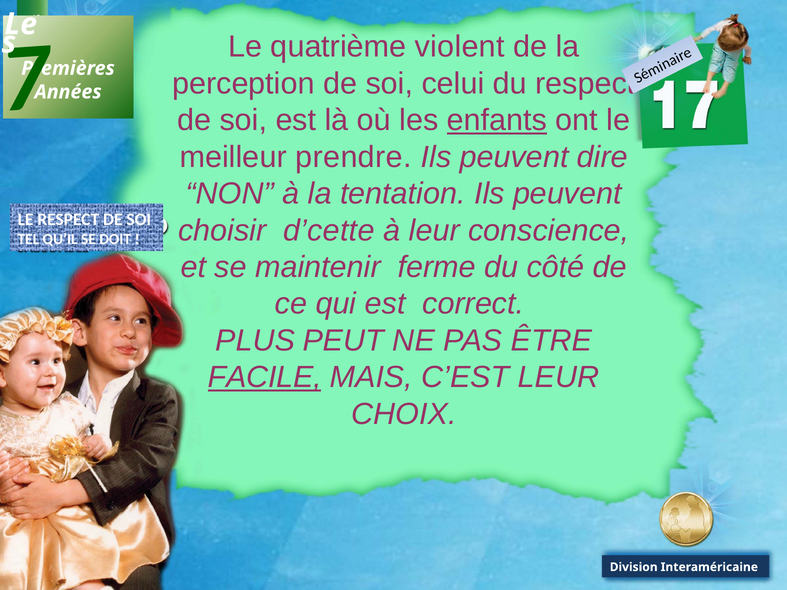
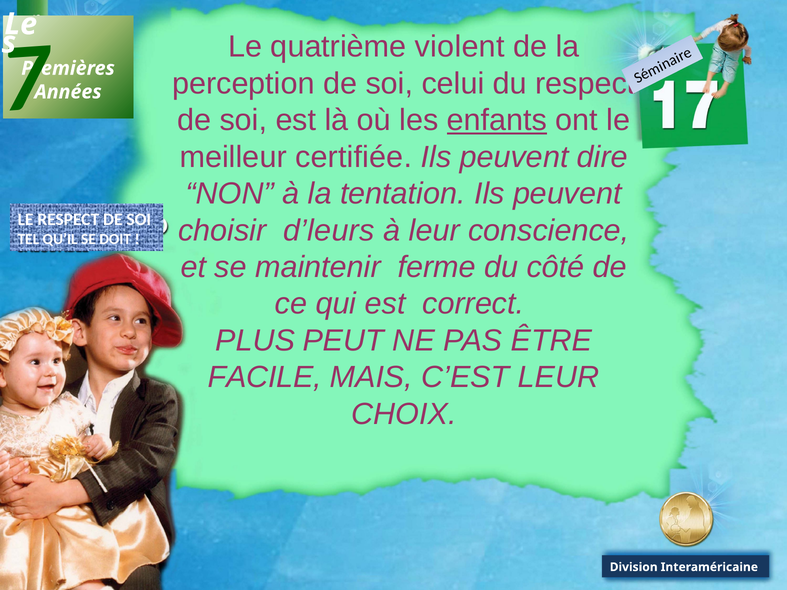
prendre: prendre -> certifiée
d’cette: d’cette -> d’leurs
FACILE underline: present -> none
